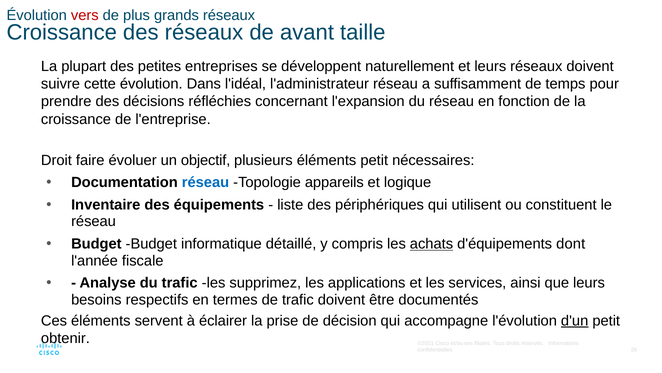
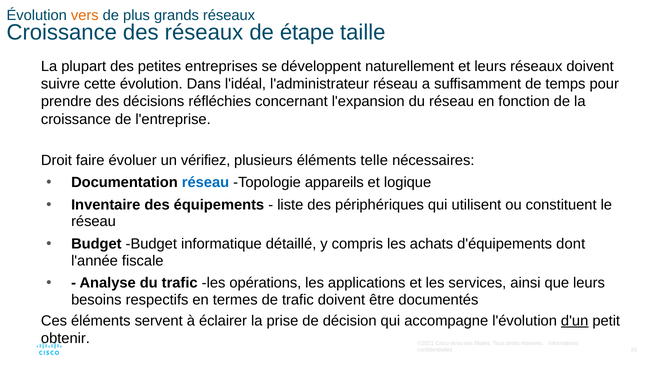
vers colour: red -> orange
avant: avant -> étape
objectif: objectif -> vérifiez
éléments petit: petit -> telle
achats underline: present -> none
supprimez: supprimez -> opérations
